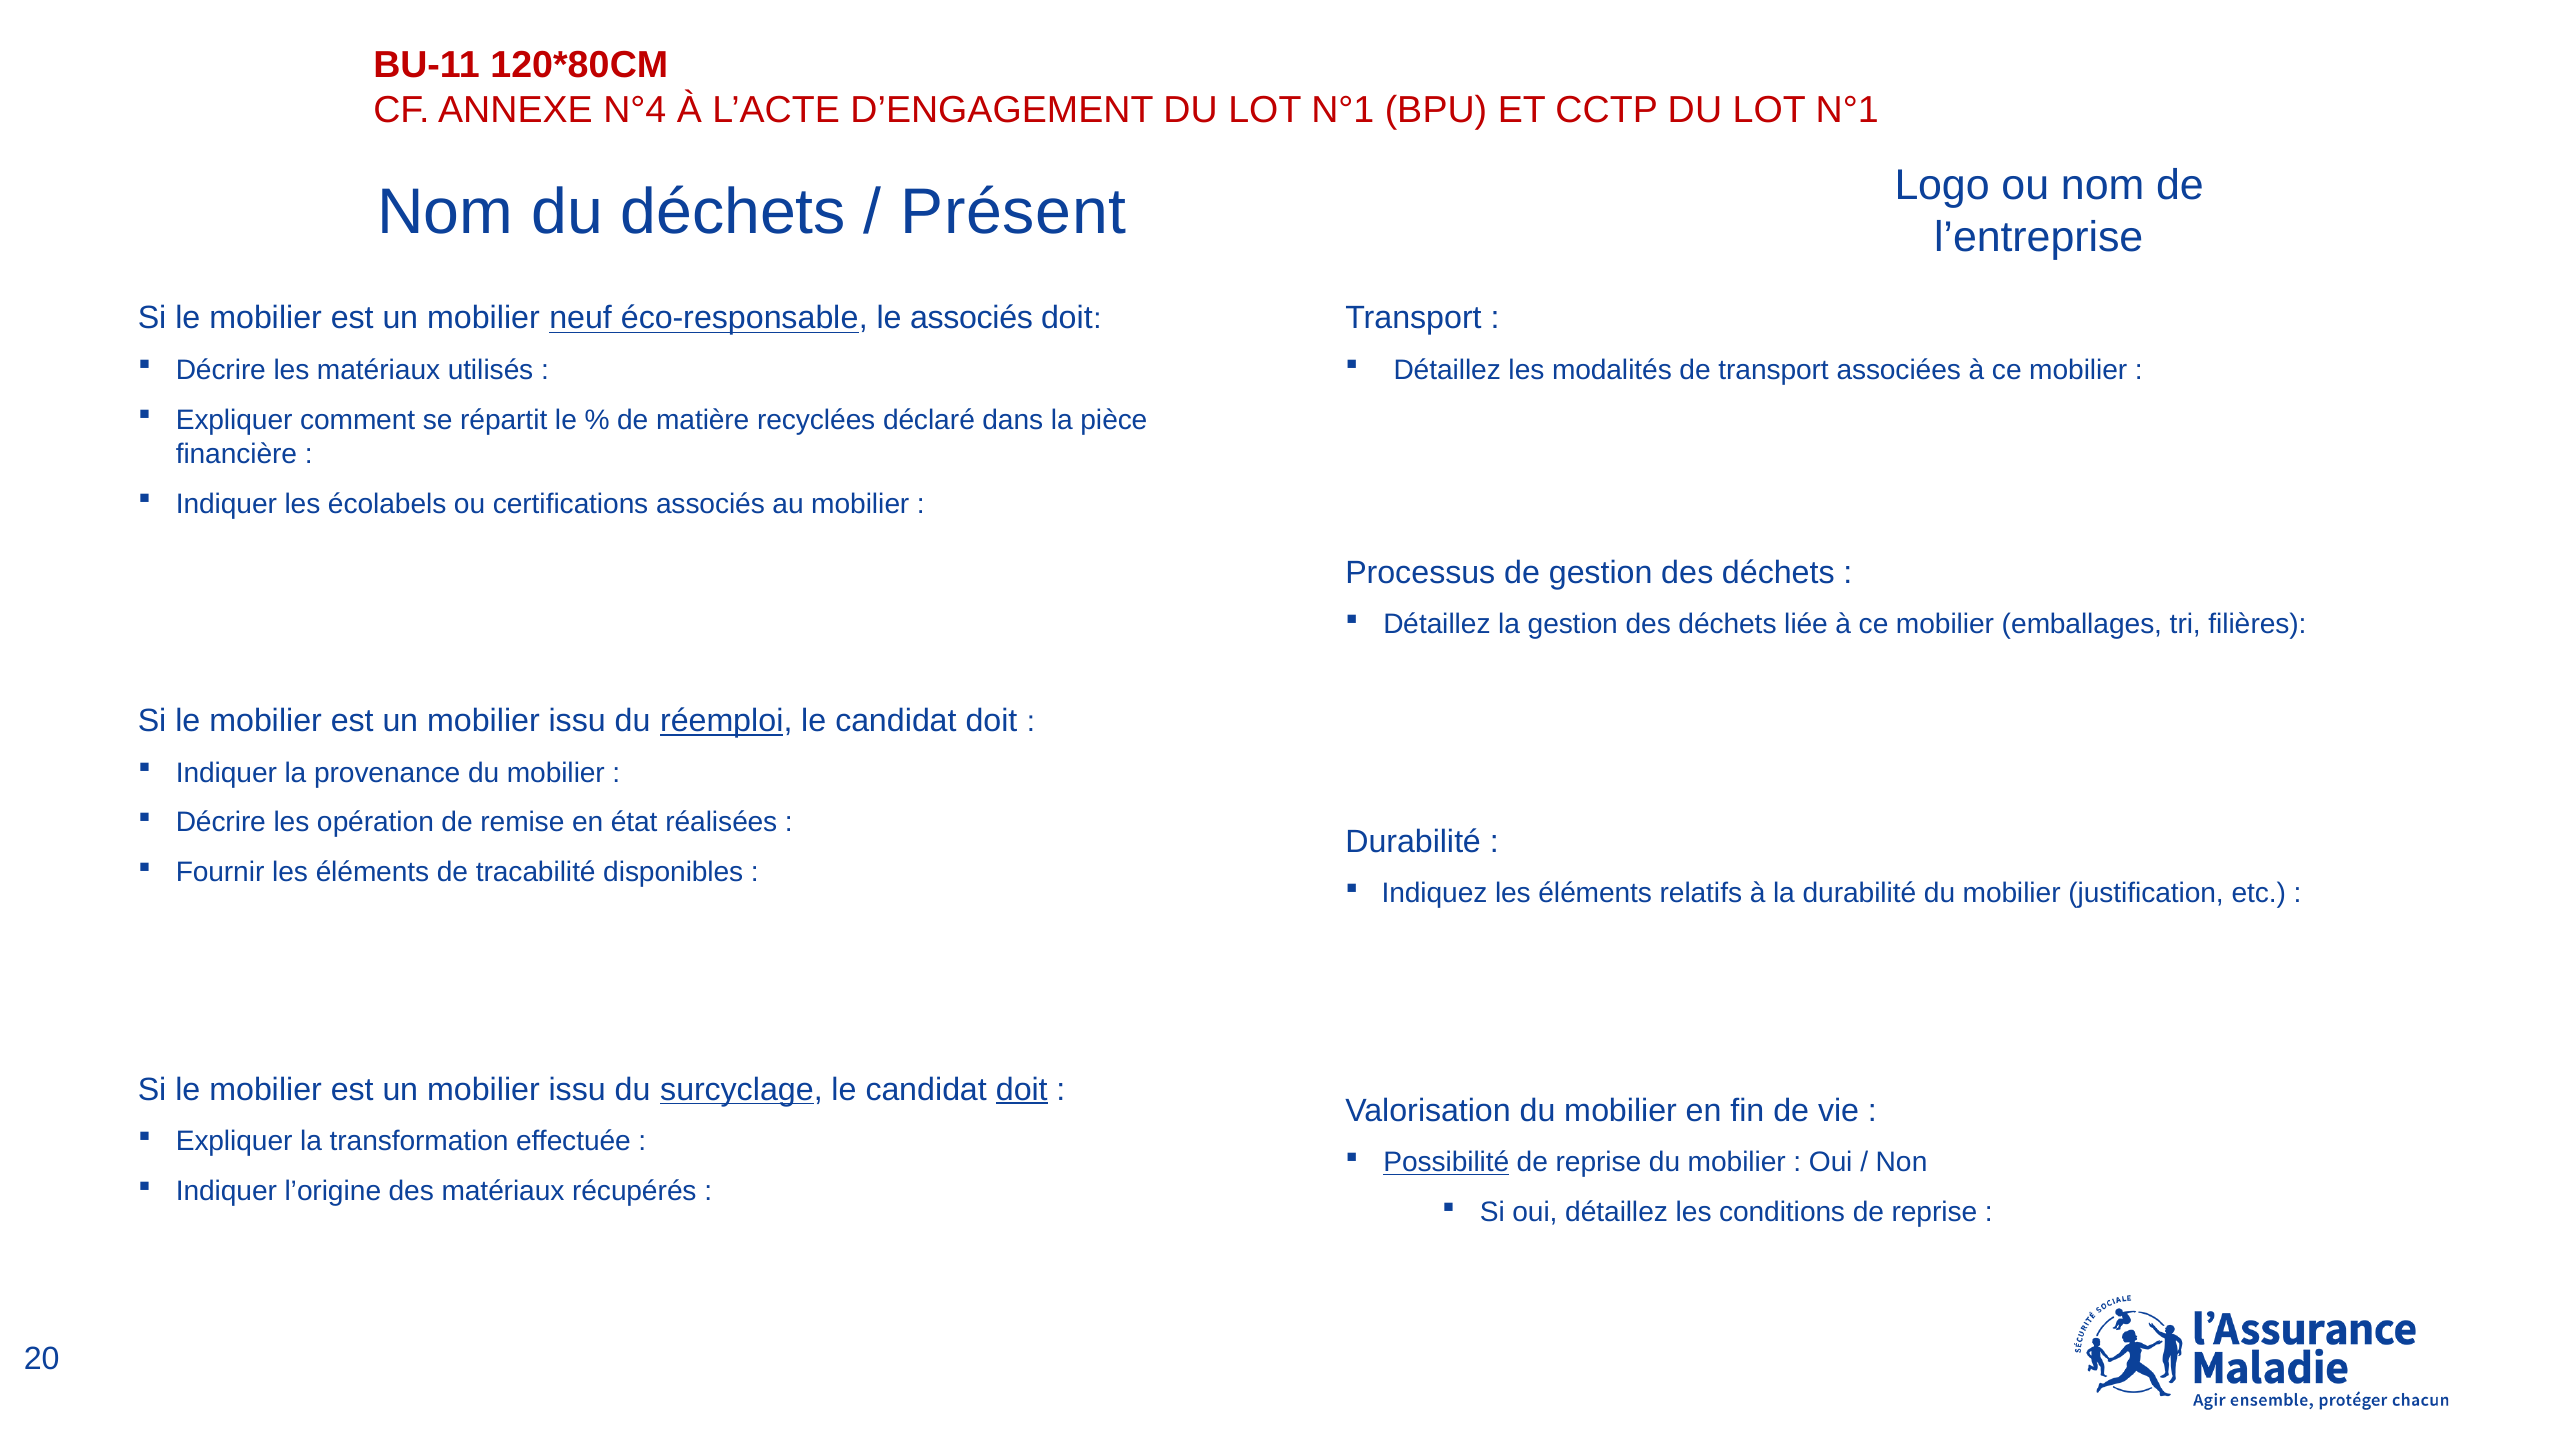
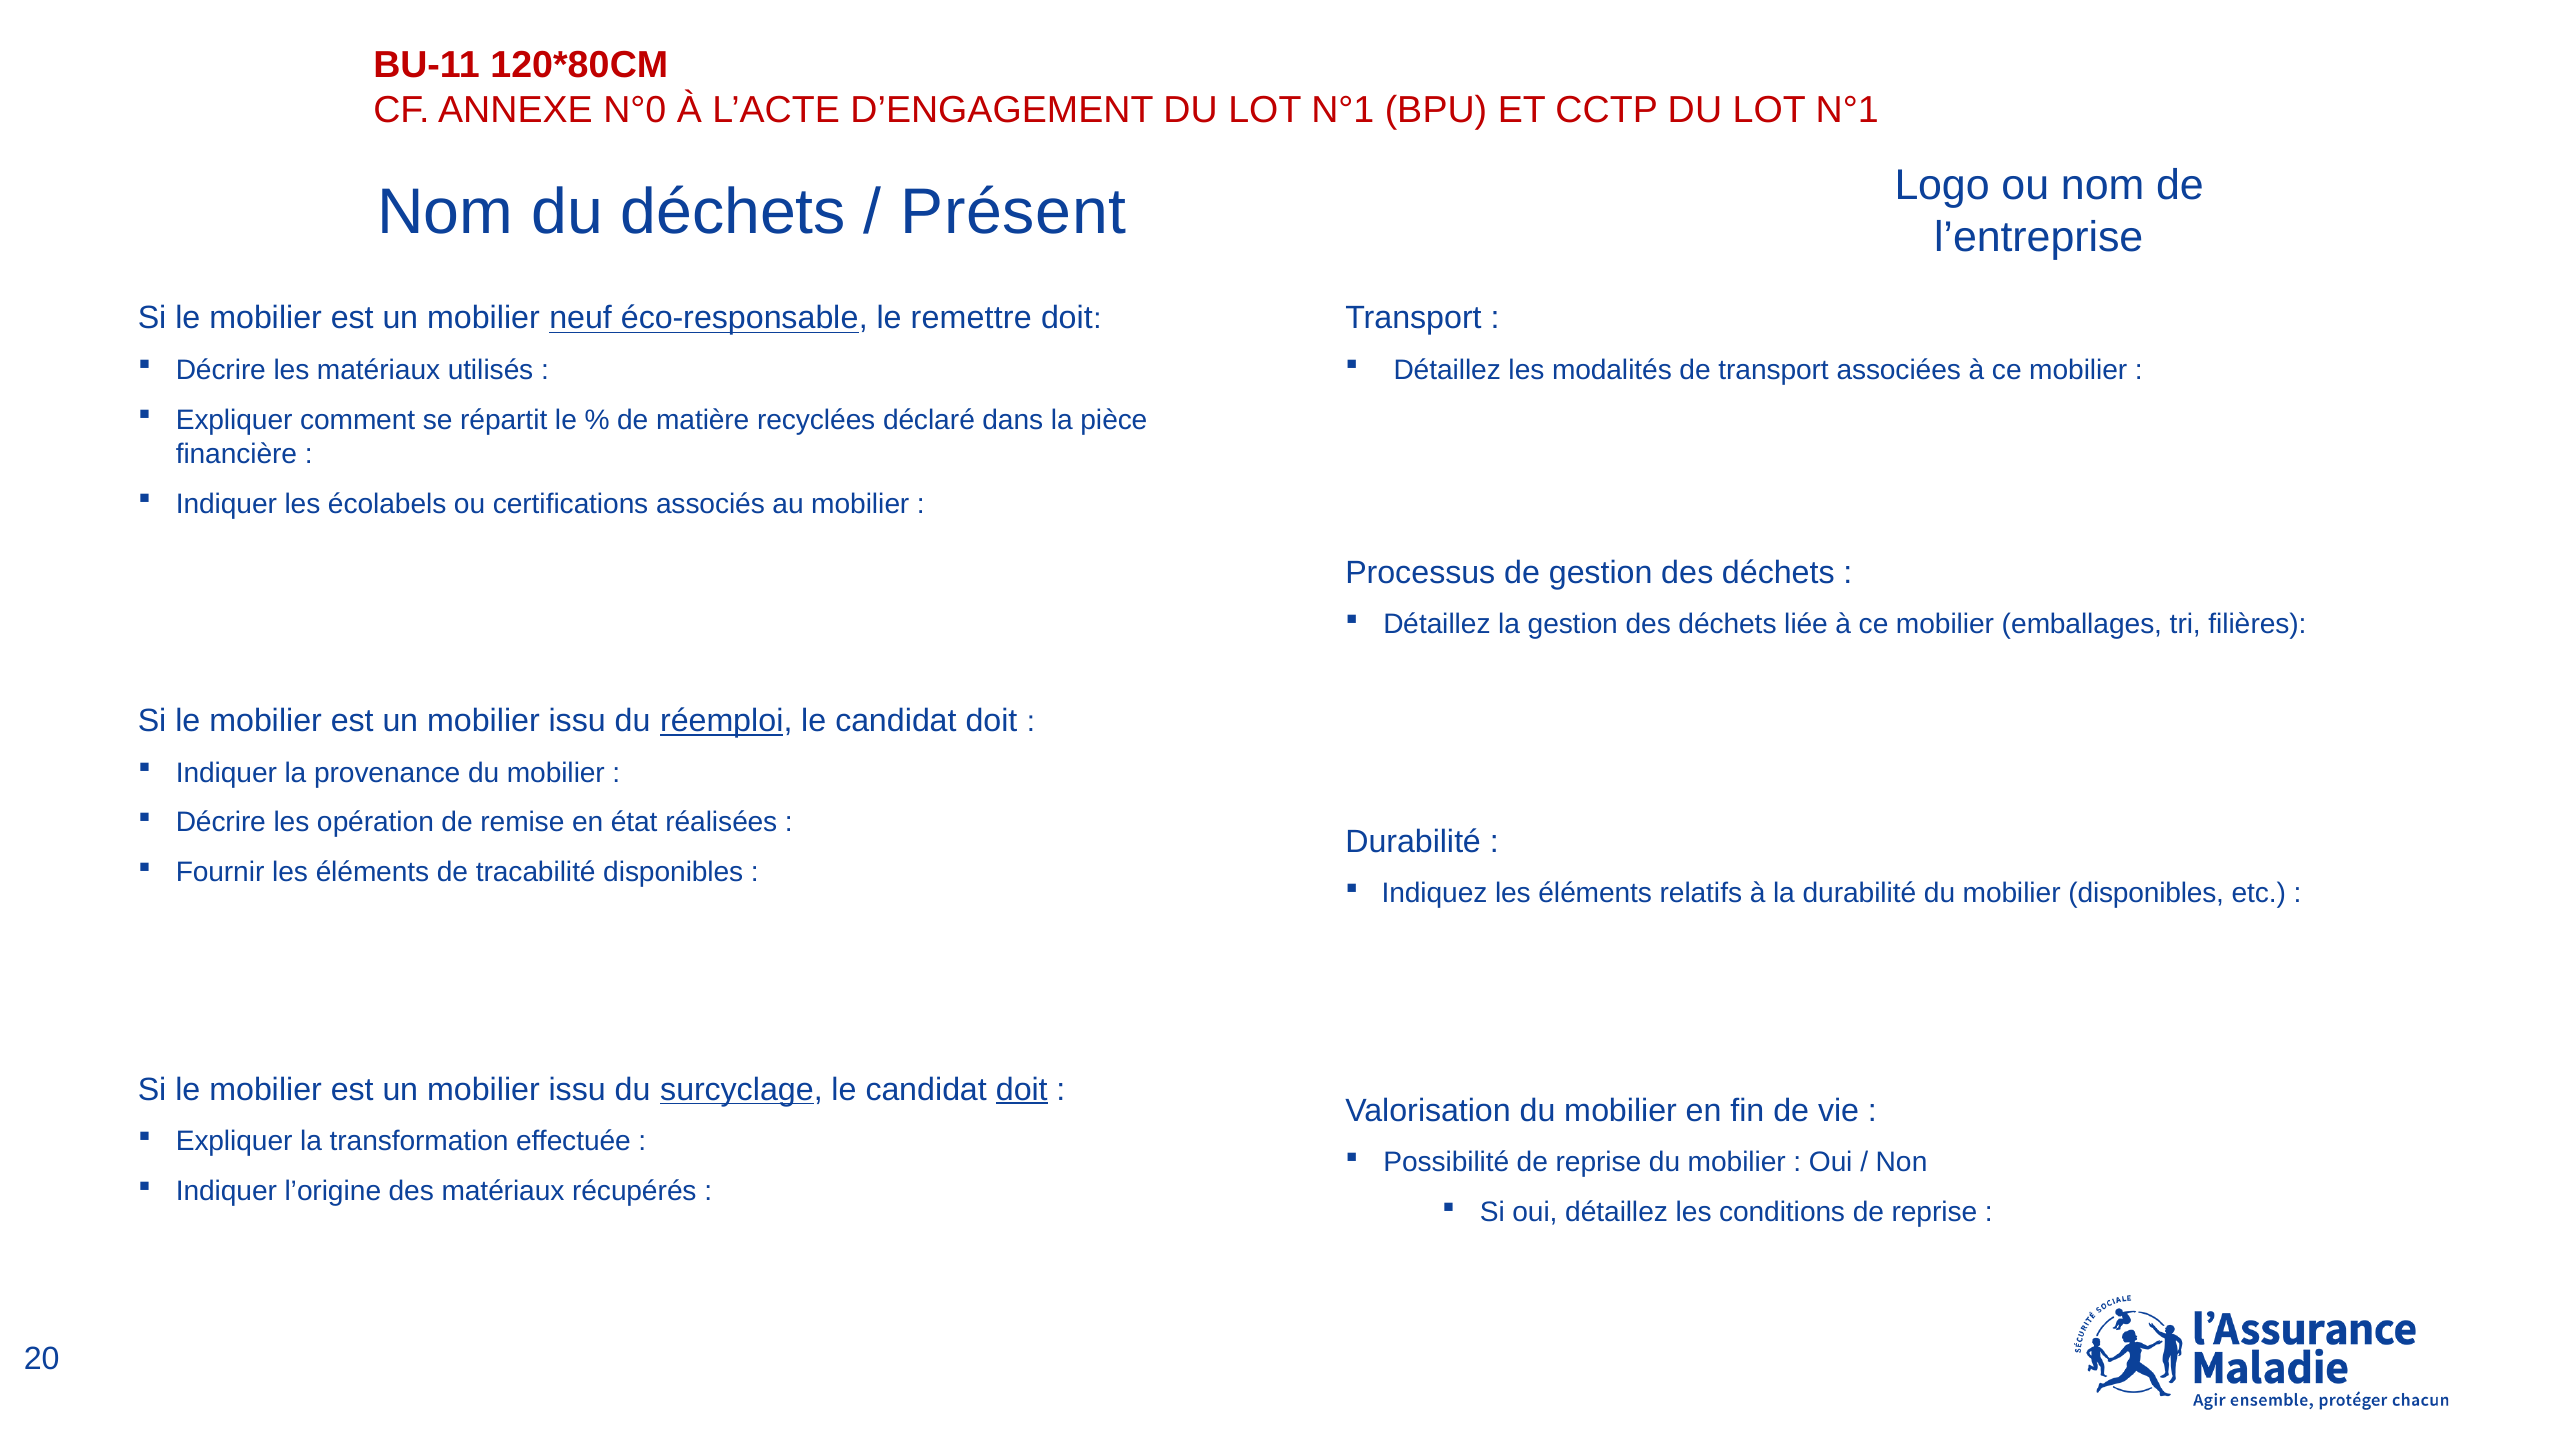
N°4: N°4 -> N°0
le associés: associés -> remettre
mobilier justification: justification -> disponibles
Possibilité underline: present -> none
